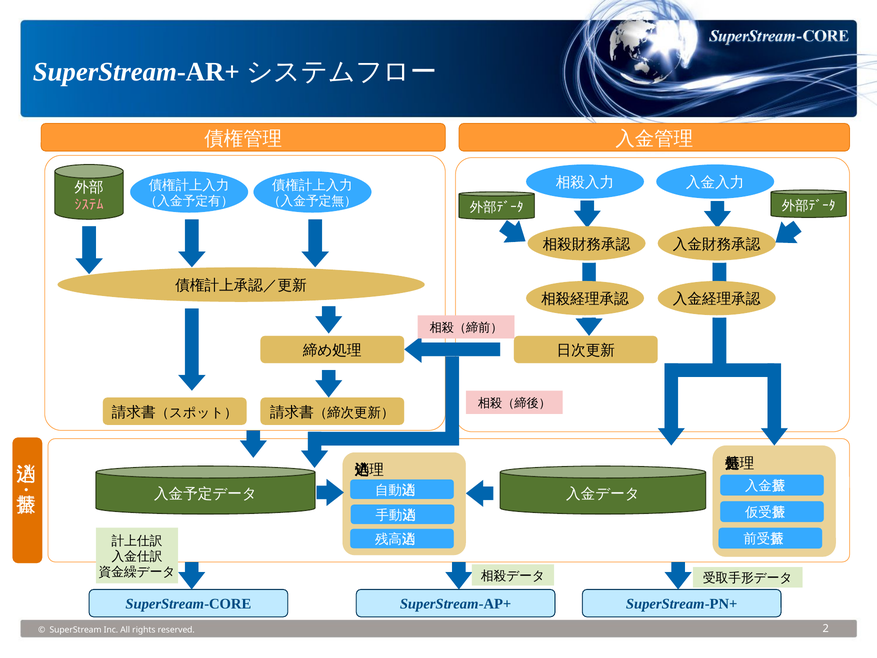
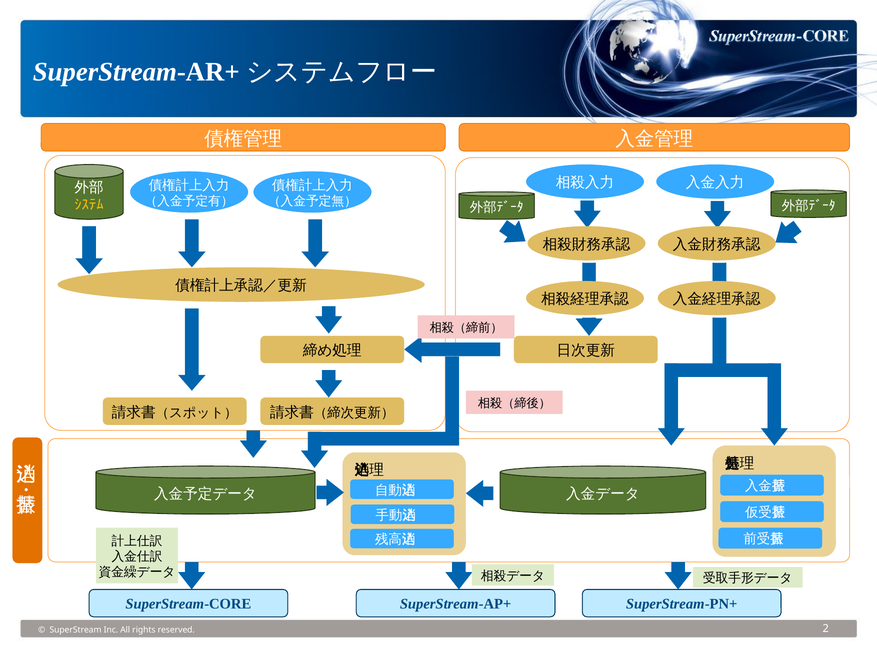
ｼｽﾃﾑ colour: pink -> yellow
